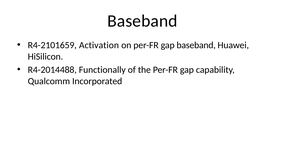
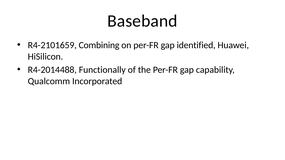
Activation: Activation -> Combining
gap baseband: baseband -> identified
